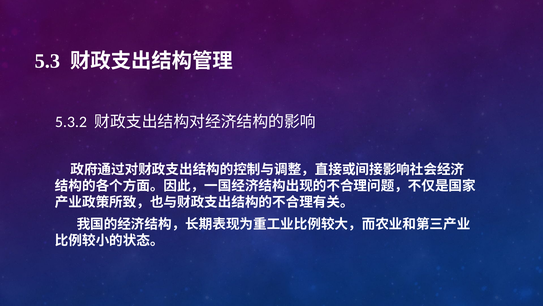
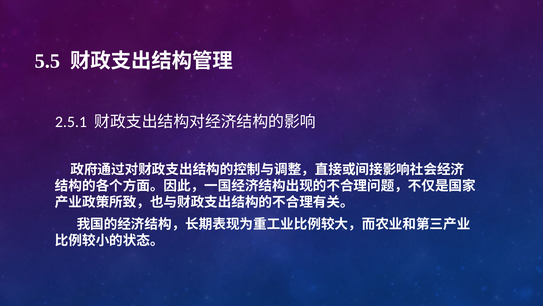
5.3: 5.3 -> 5.5
5.3.2: 5.3.2 -> 2.5.1
